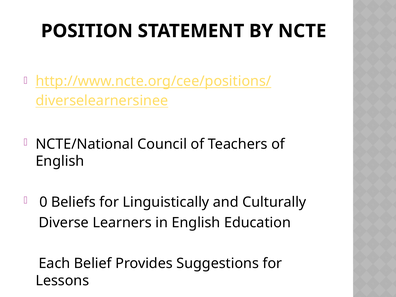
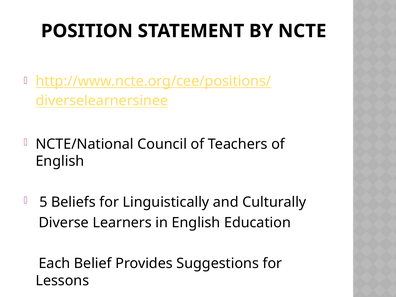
0: 0 -> 5
